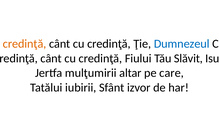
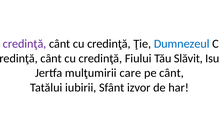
credinţă at (25, 44) colour: orange -> purple
altar: altar -> care
pe care: care -> cânt
